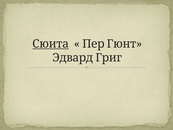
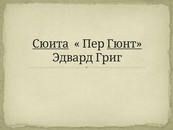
Гюнт underline: none -> present
